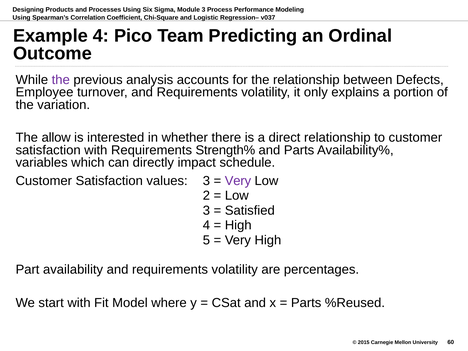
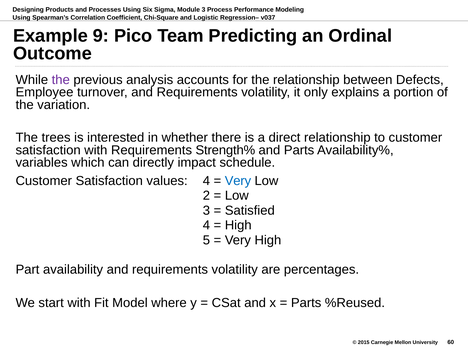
Example 4: 4 -> 9
allow: allow -> trees
values 3: 3 -> 4
Very at (238, 181) colour: purple -> blue
